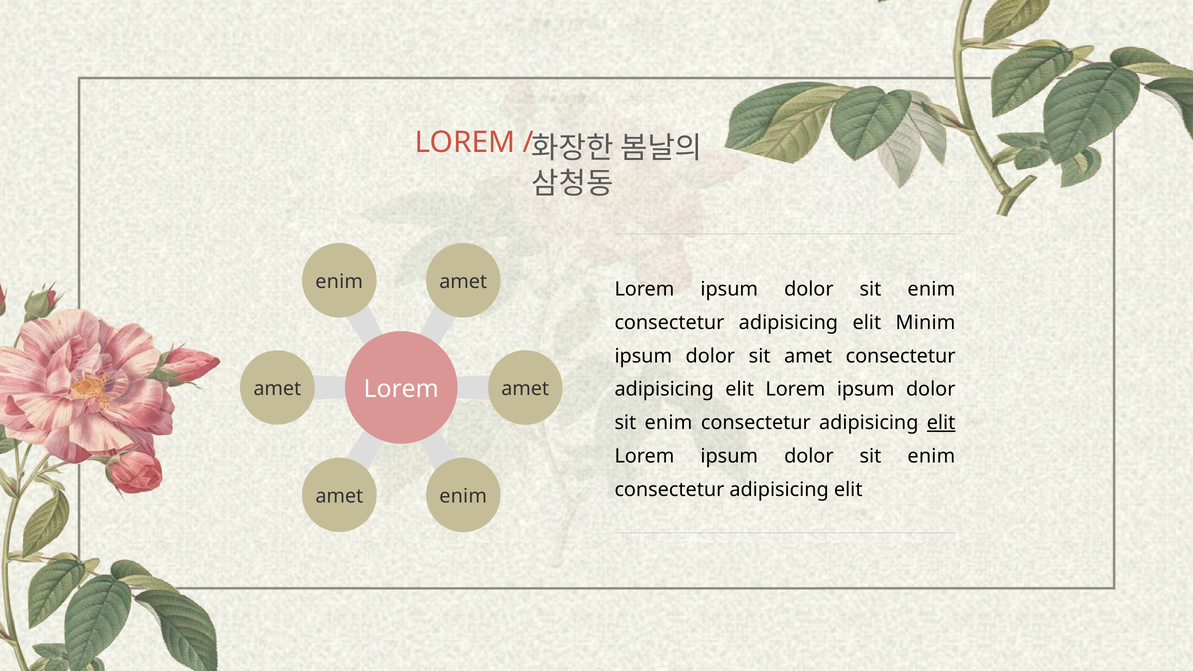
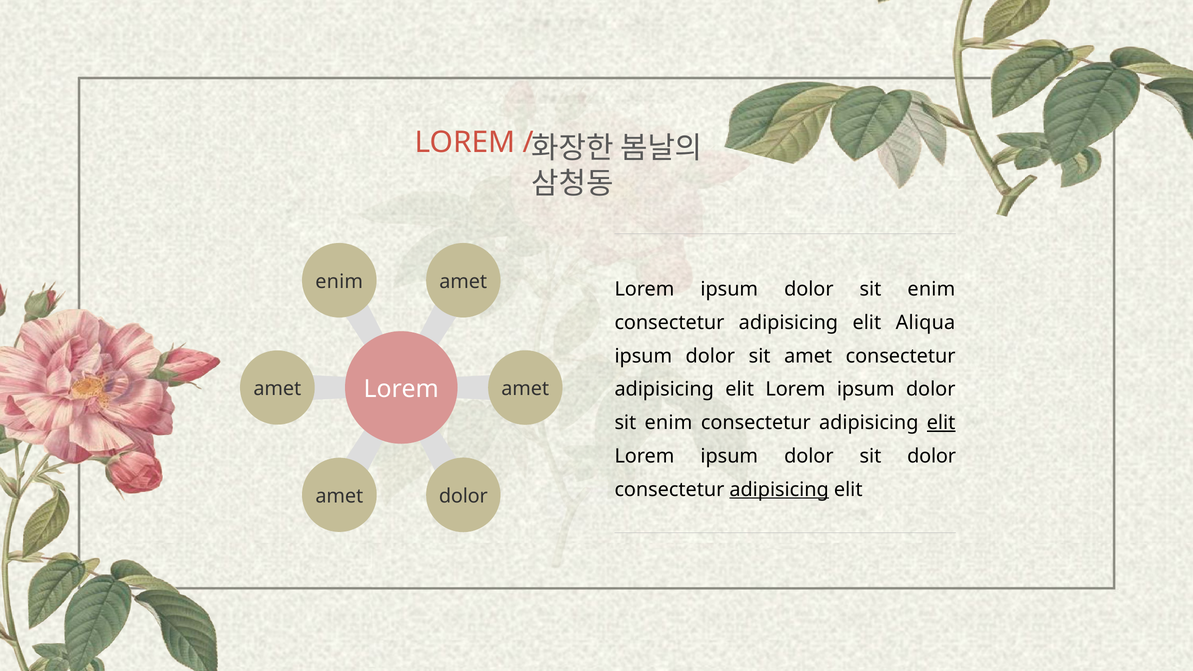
Minim: Minim -> Aliqua
enim at (931, 456): enim -> dolor
adipisicing at (779, 490) underline: none -> present
enim at (463, 496): enim -> dolor
